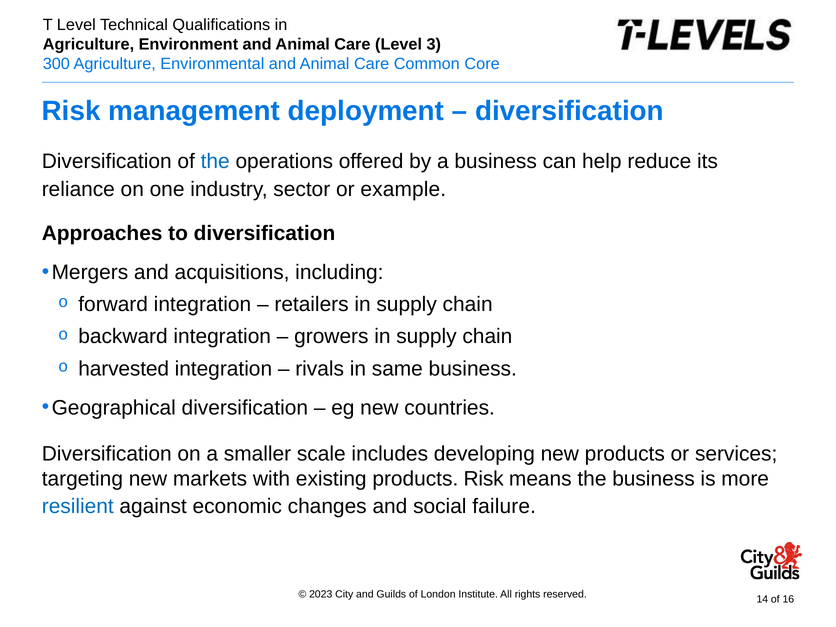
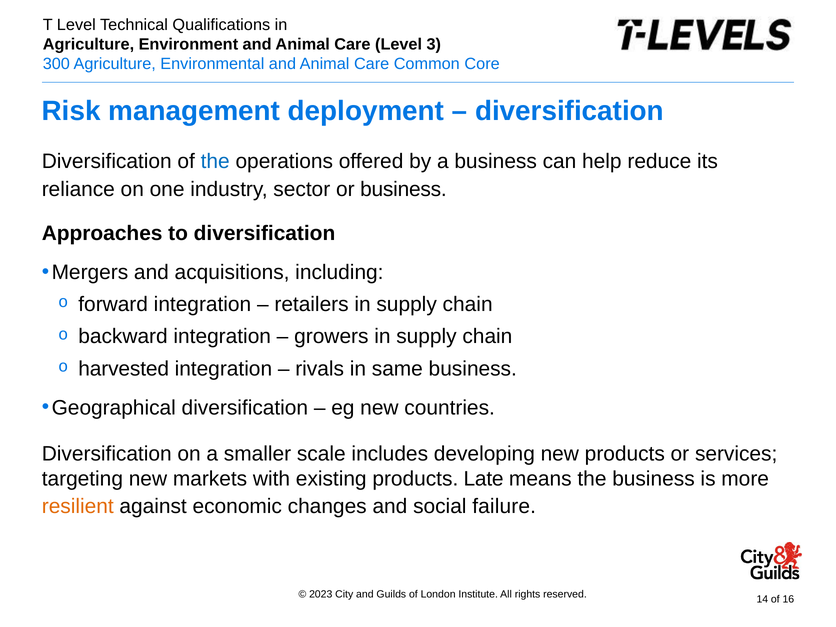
or example: example -> business
products Risk: Risk -> Late
resilient colour: blue -> orange
